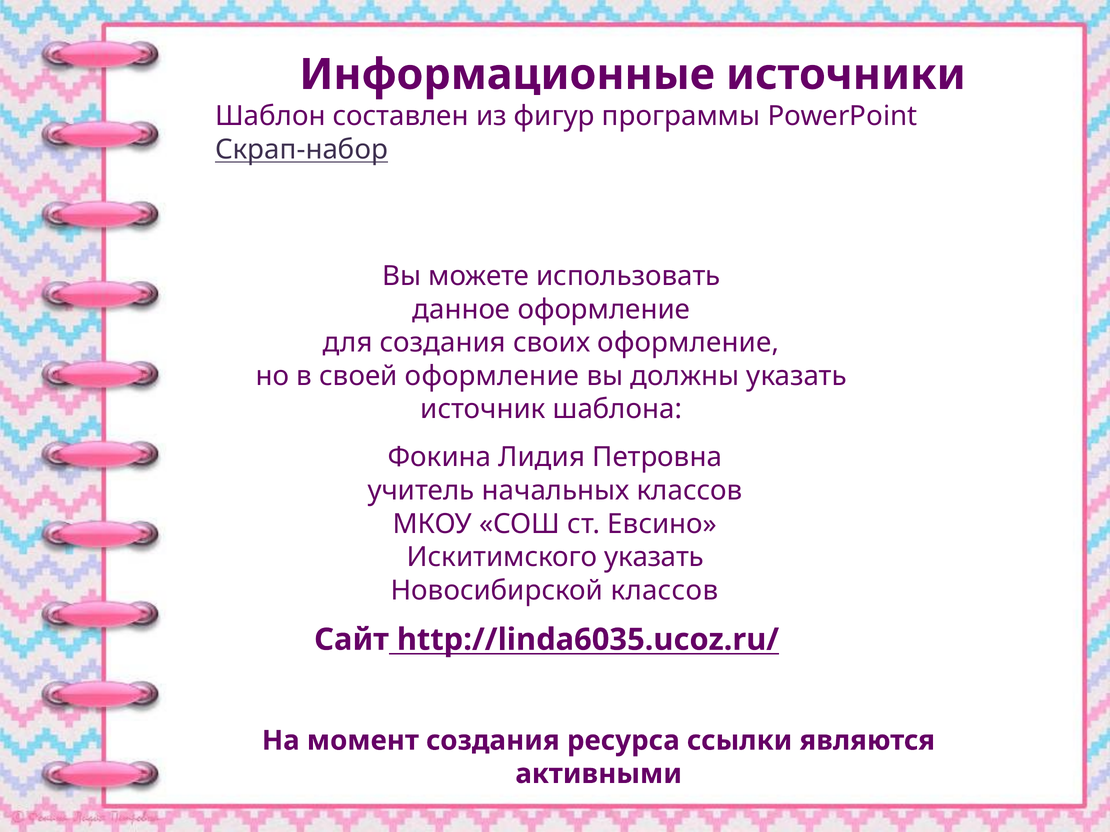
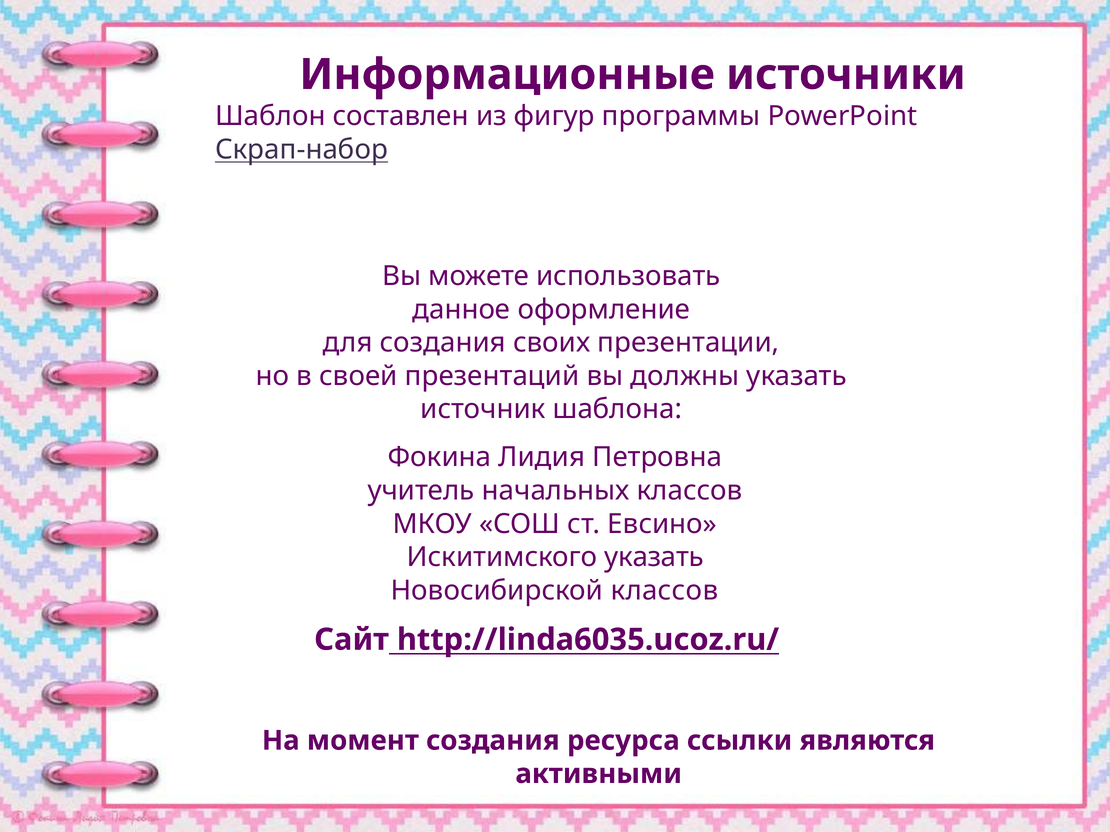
своих оформление: оформление -> презентации
своей оформление: оформление -> презентаций
